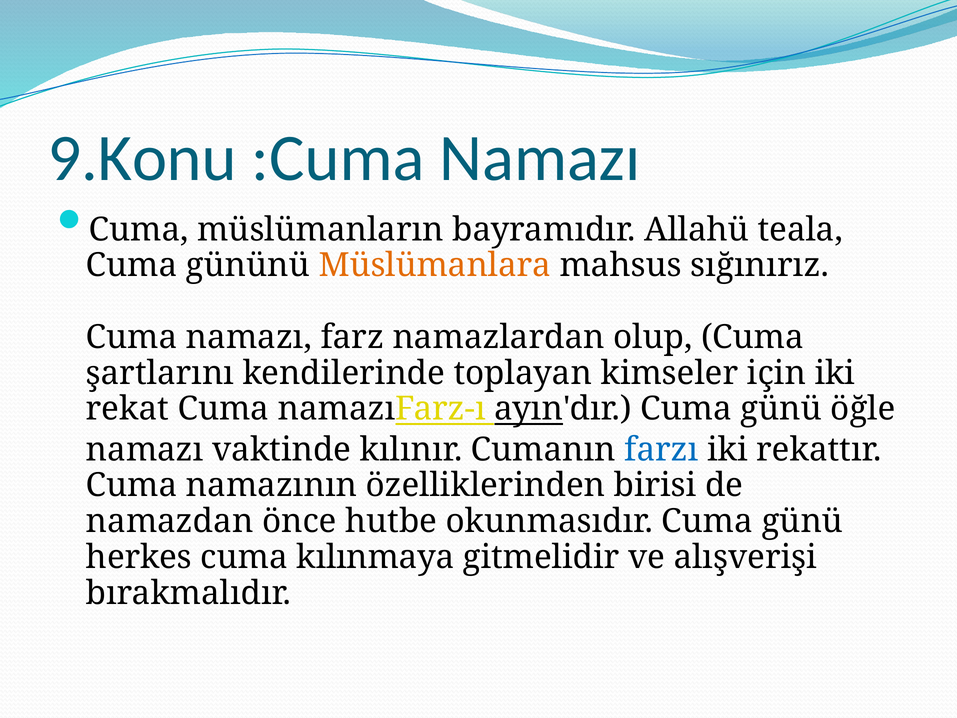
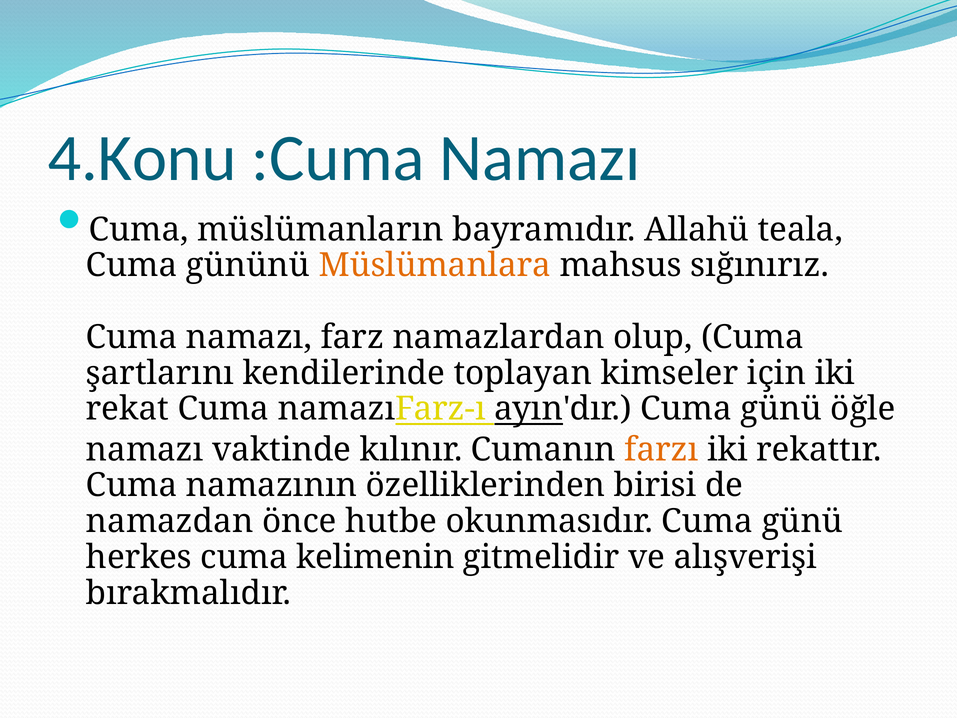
9.Konu: 9.Konu -> 4.Konu
farzı colour: blue -> orange
kılınmaya: kılınmaya -> kelimenin
